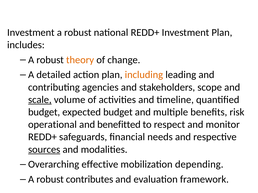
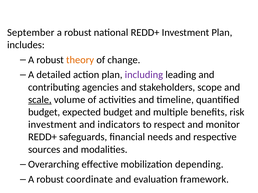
Investment at (31, 33): Investment -> September
including colour: orange -> purple
operational at (52, 125): operational -> investment
benefitted: benefitted -> indicators
sources underline: present -> none
contributes: contributes -> coordinate
